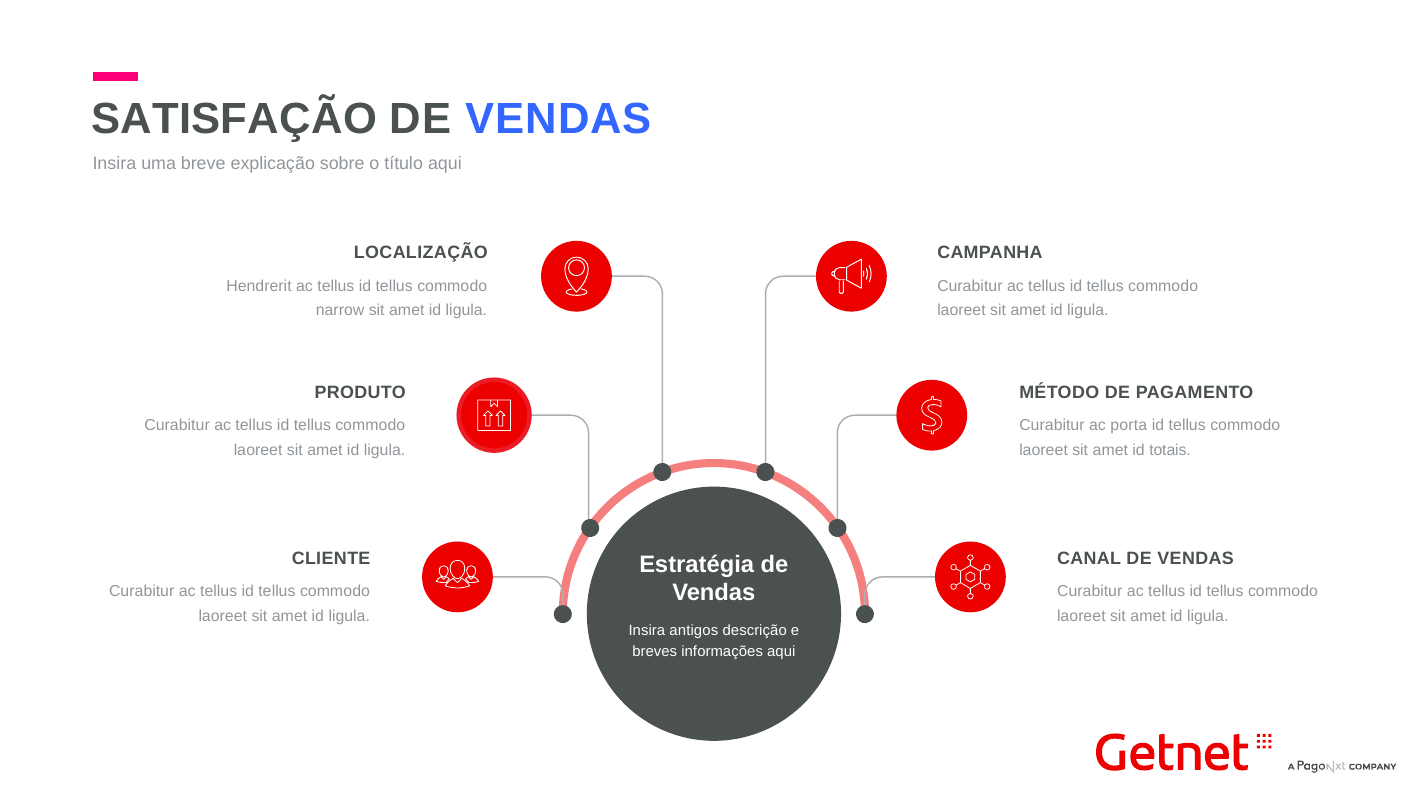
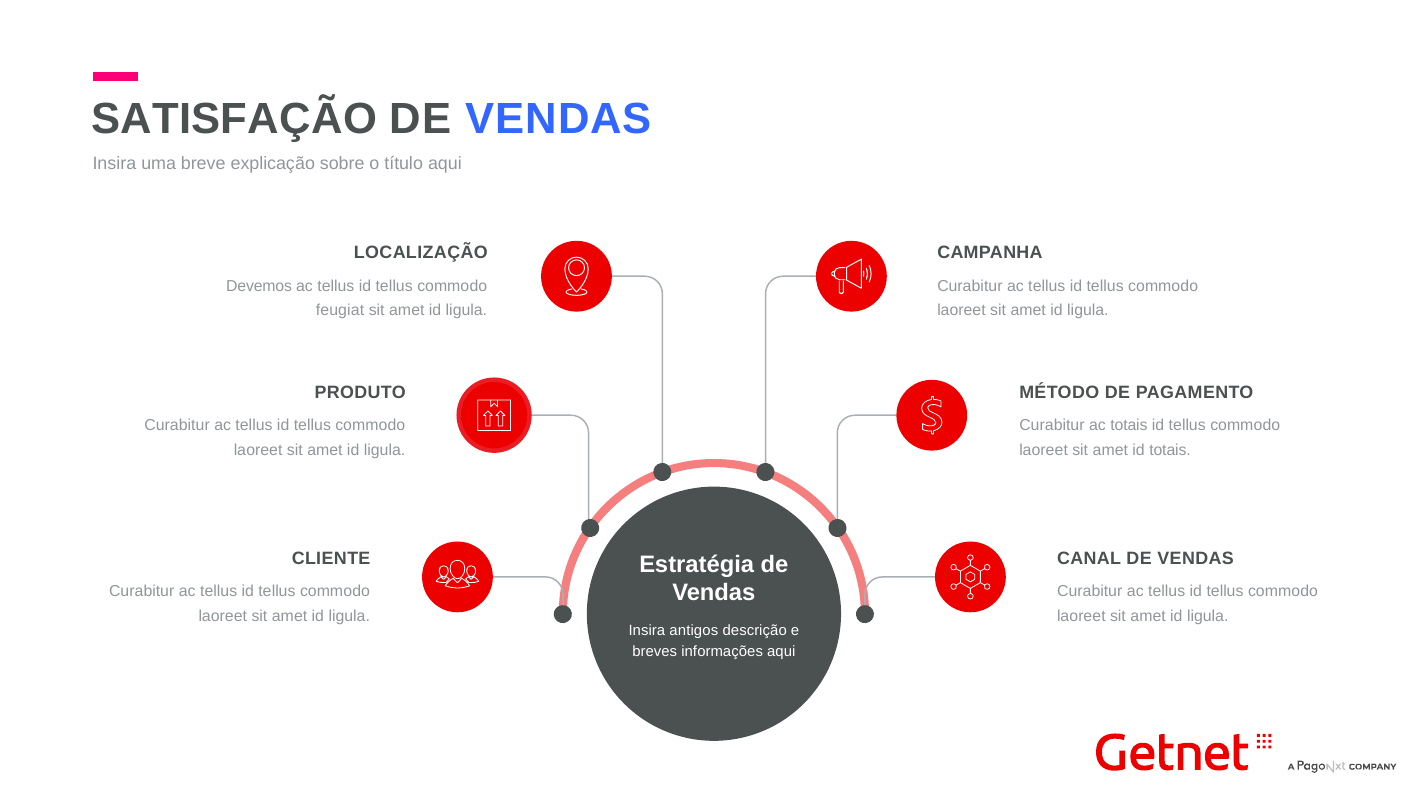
Hendrerit: Hendrerit -> Devemos
narrow: narrow -> feugiat
ac porta: porta -> totais
